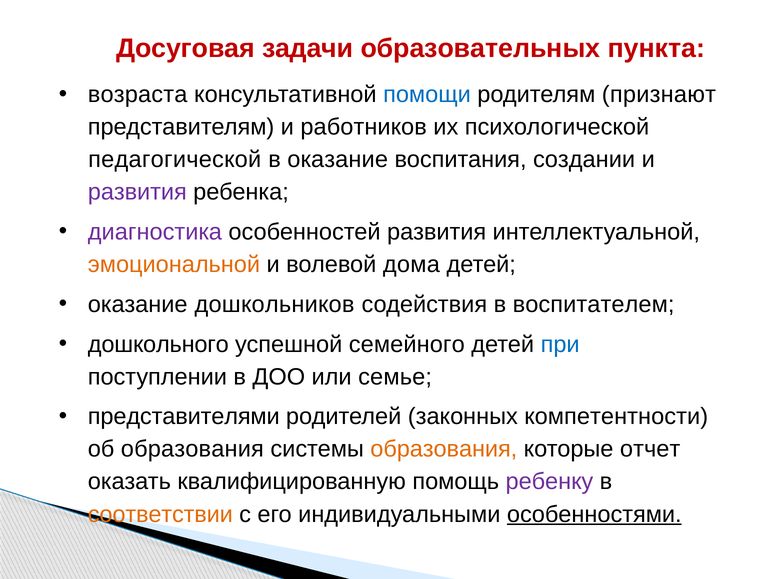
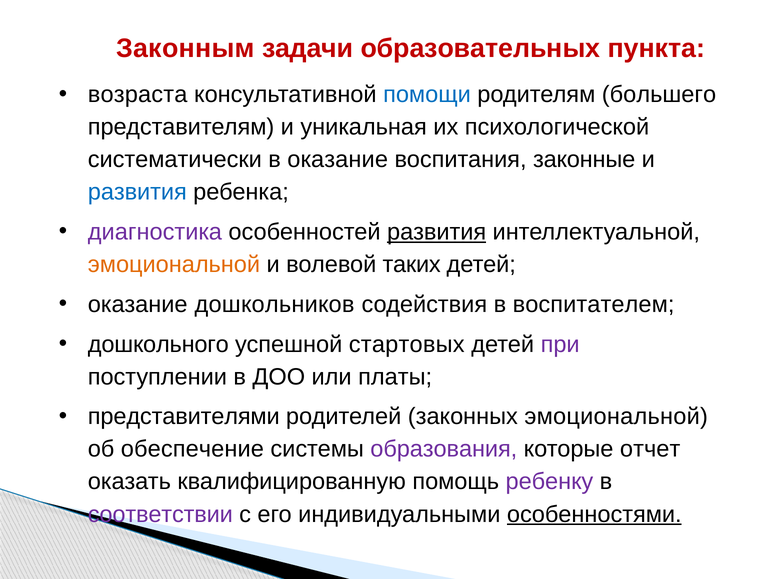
Досуговая: Досуговая -> Законным
признают: признают -> большего
работников: работников -> уникальная
педагогической: педагогической -> систематически
создании: создании -> законные
развития at (137, 192) colour: purple -> blue
развития at (437, 232) underline: none -> present
дома: дома -> таких
семейного: семейного -> стартовых
при colour: blue -> purple
семье: семье -> платы
законных компетентности: компетентности -> эмоциональной
об образования: образования -> обеспечение
образования at (444, 449) colour: orange -> purple
соответствии colour: orange -> purple
